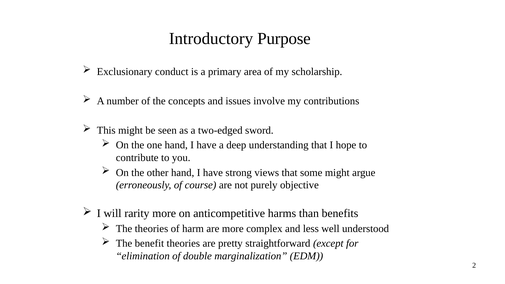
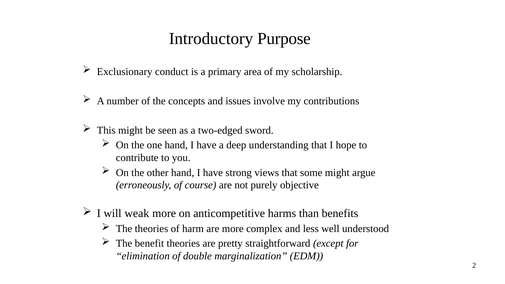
rarity: rarity -> weak
